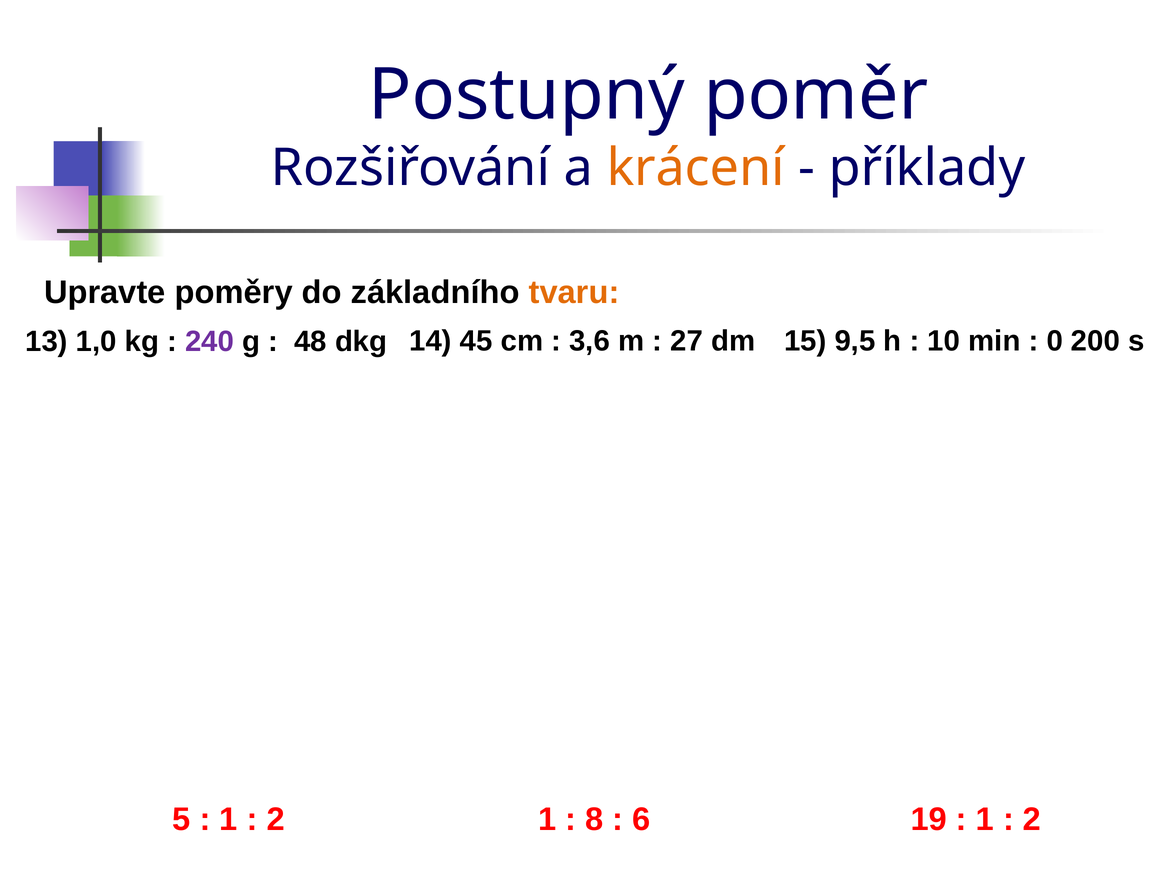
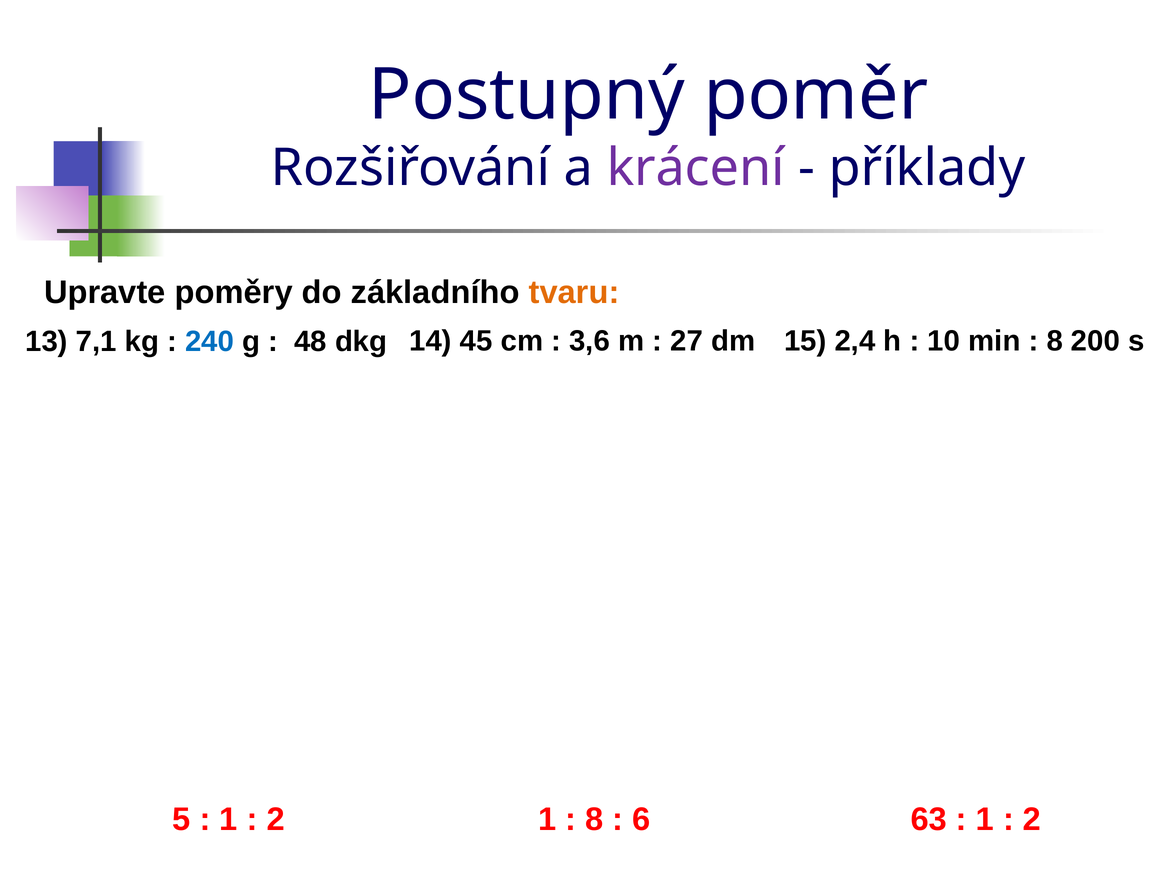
krácení colour: orange -> purple
9,5: 9,5 -> 2,4
0 at (1055, 341): 0 -> 8
1,0: 1,0 -> 7,1
240 colour: purple -> blue
19: 19 -> 63
